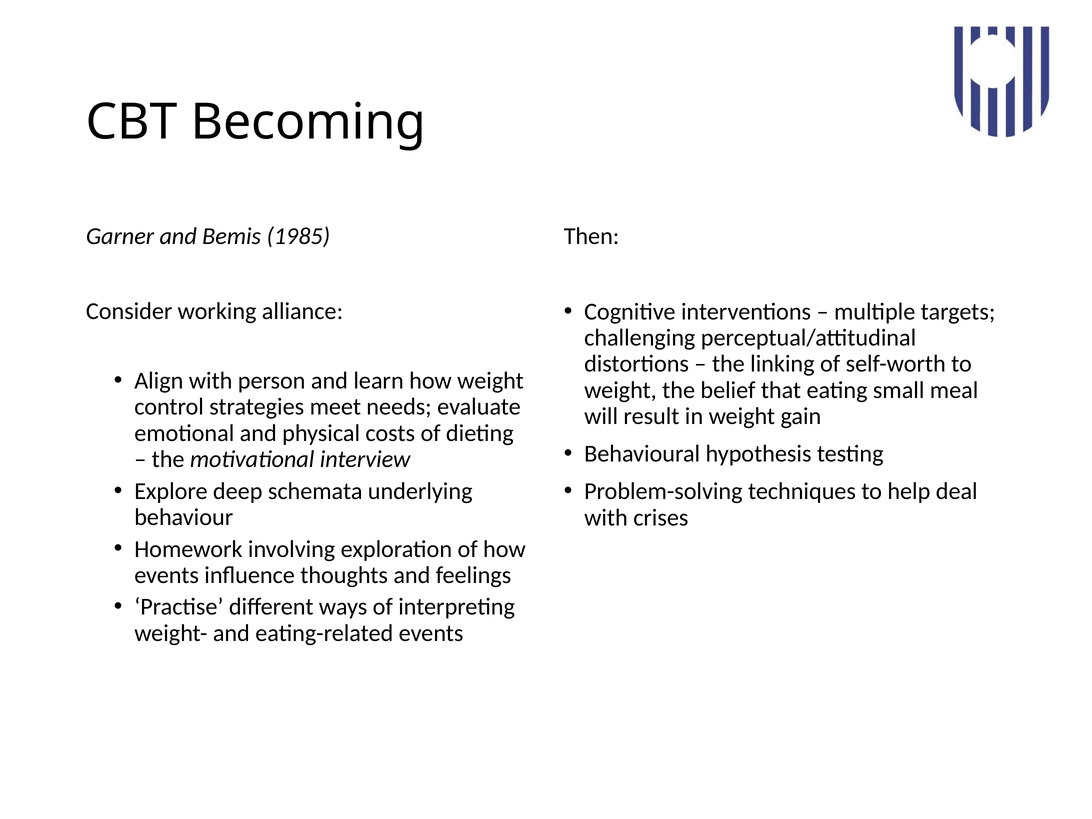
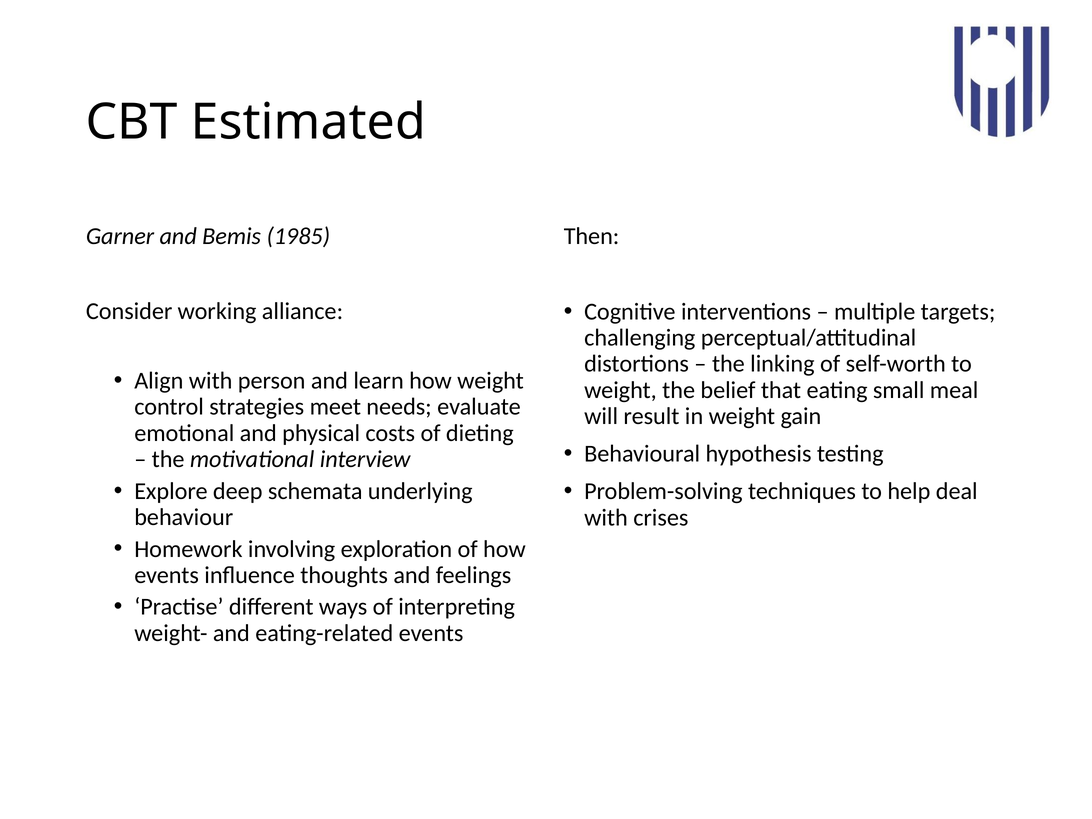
Becoming: Becoming -> Estimated
